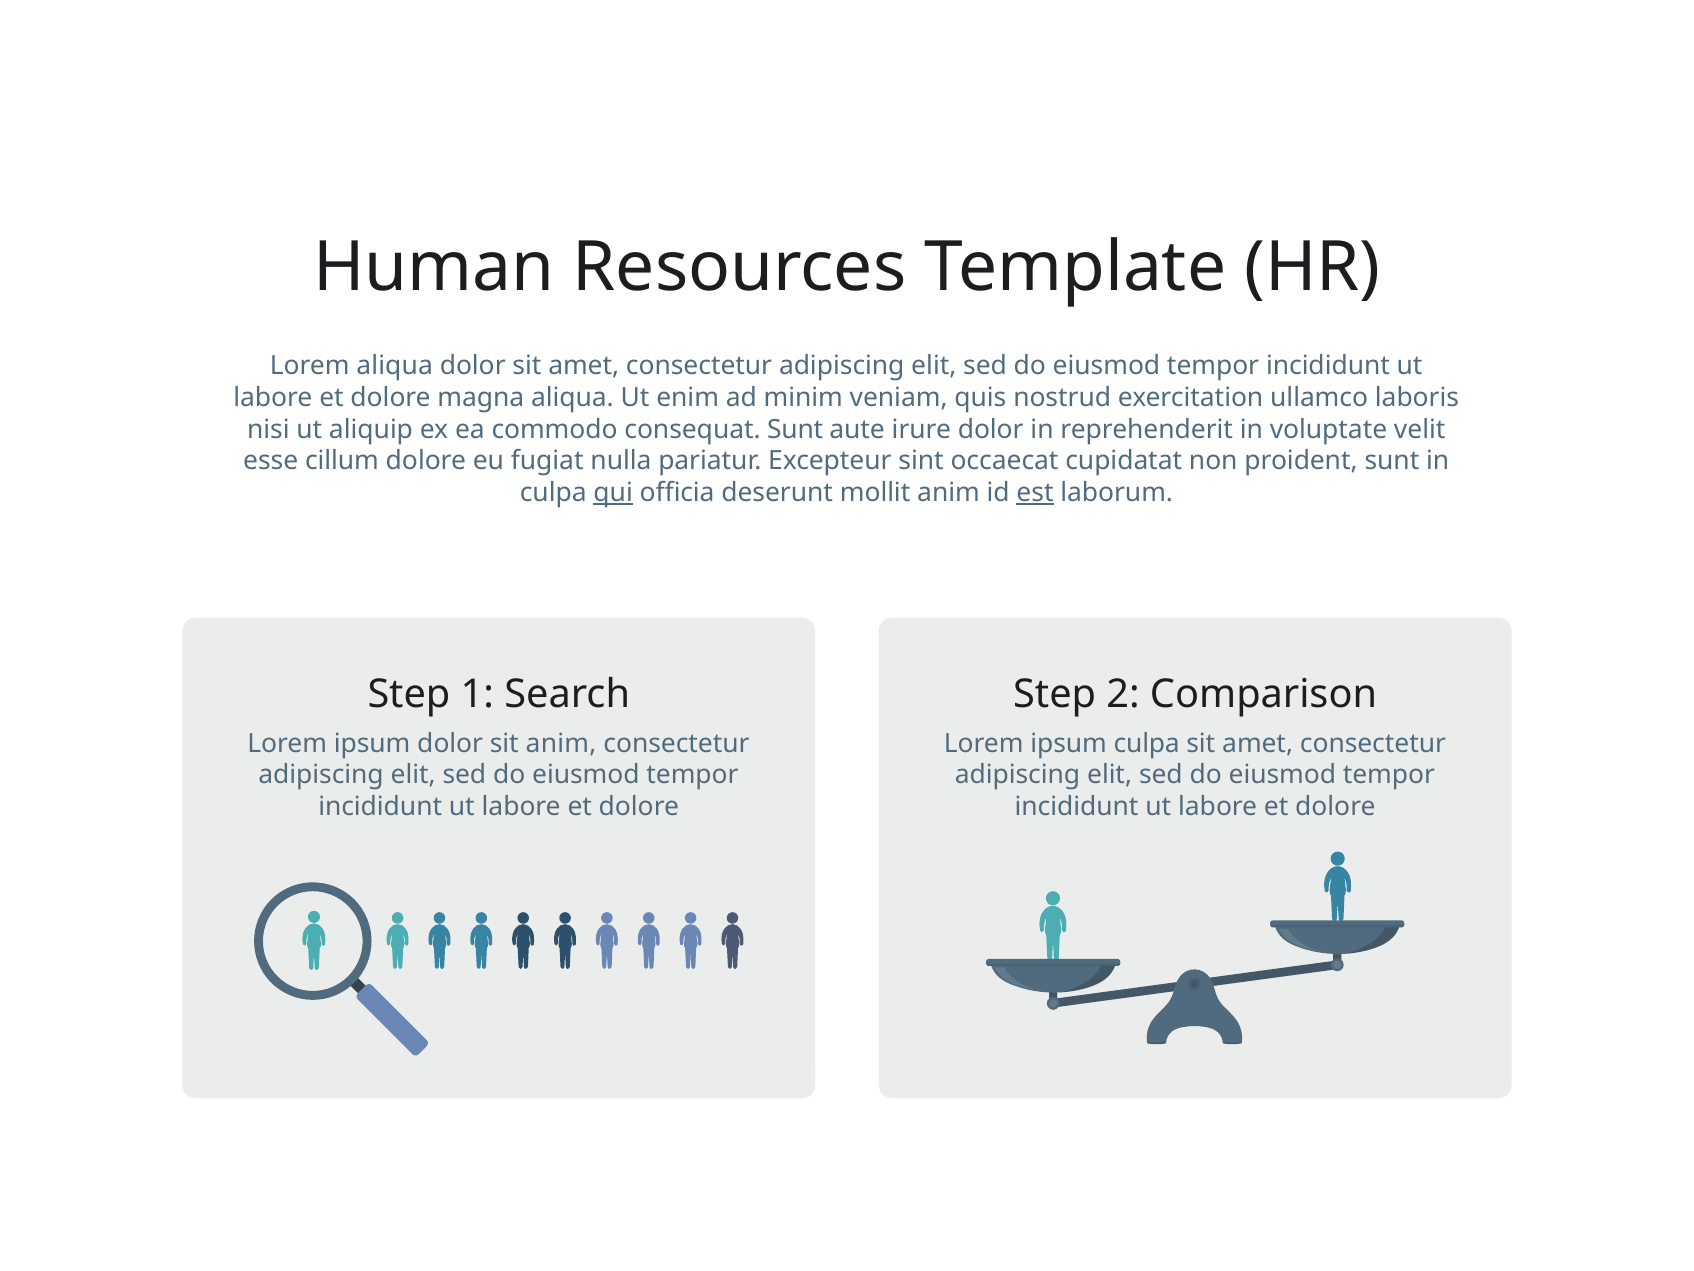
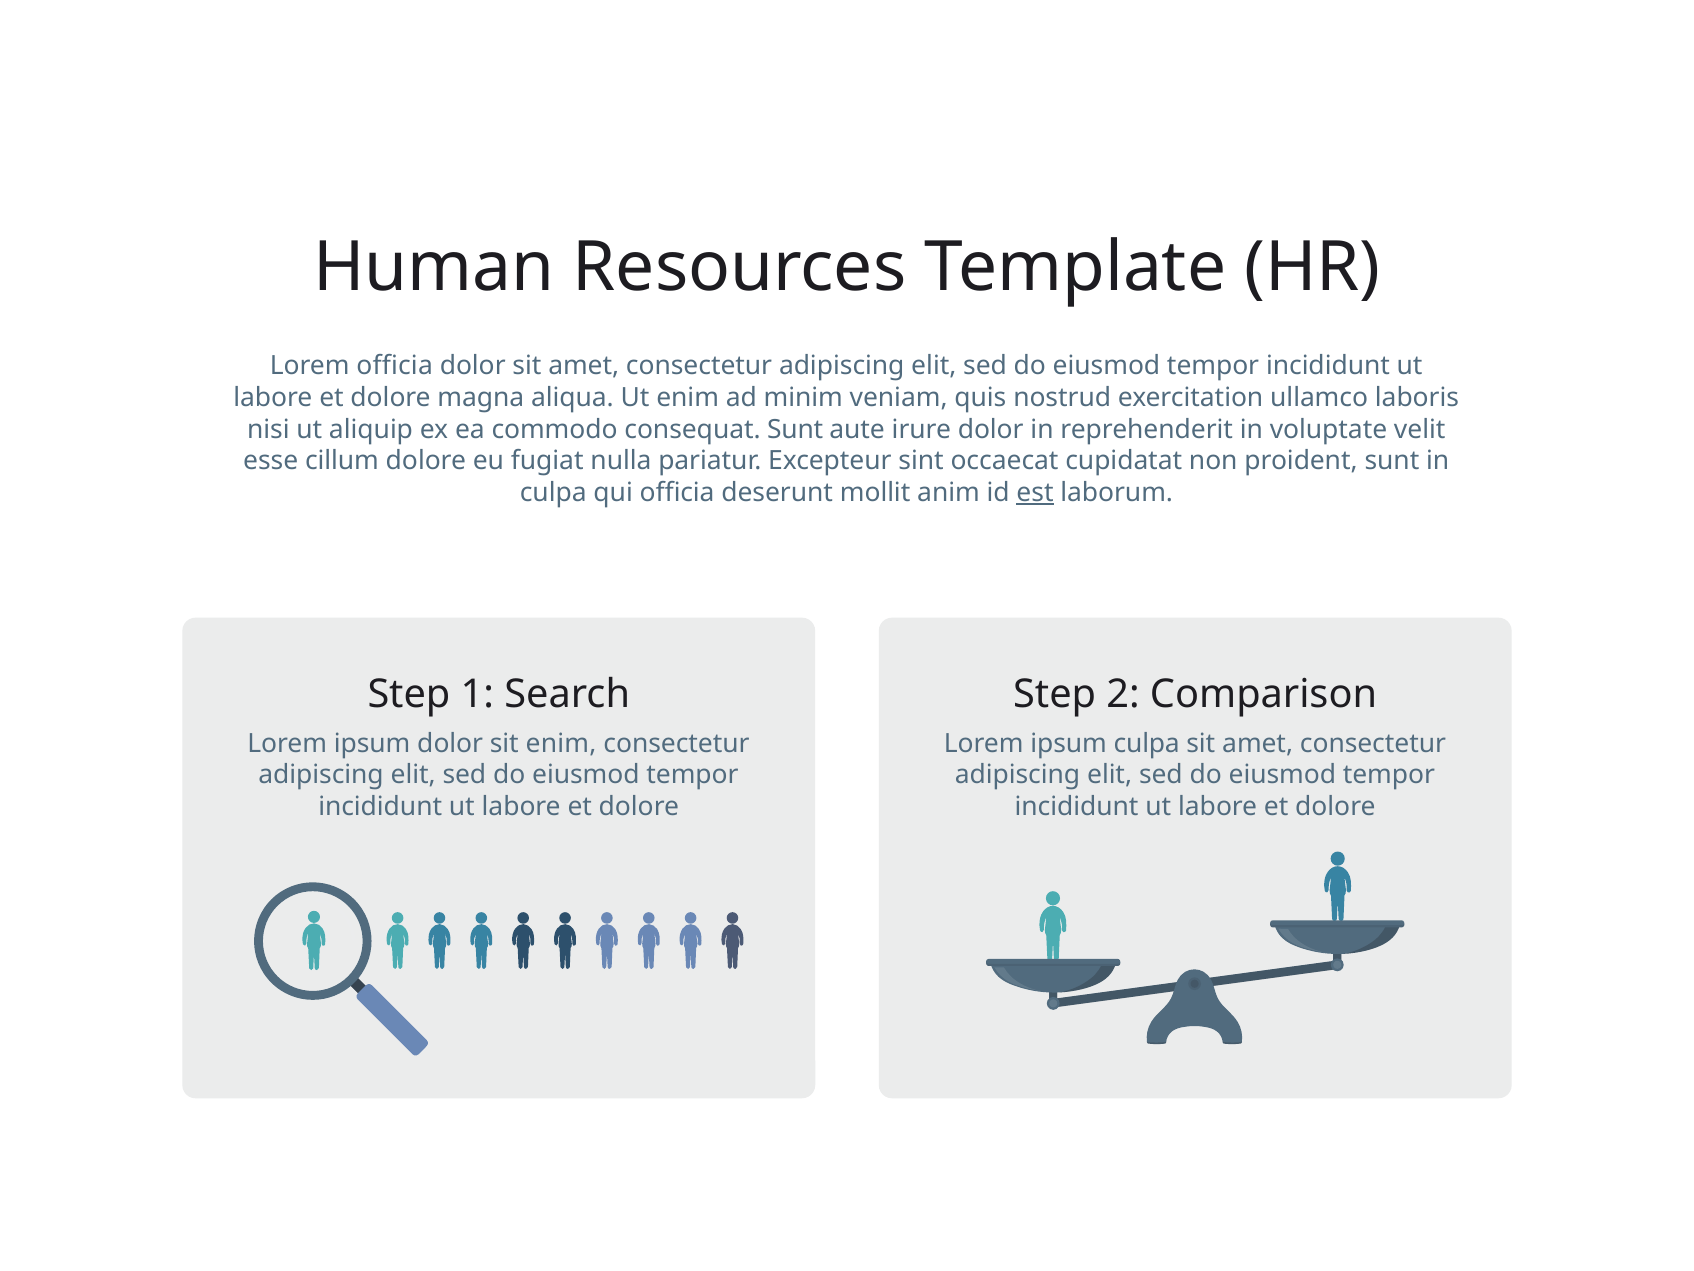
Lorem aliqua: aliqua -> officia
qui underline: present -> none
sit anim: anim -> enim
